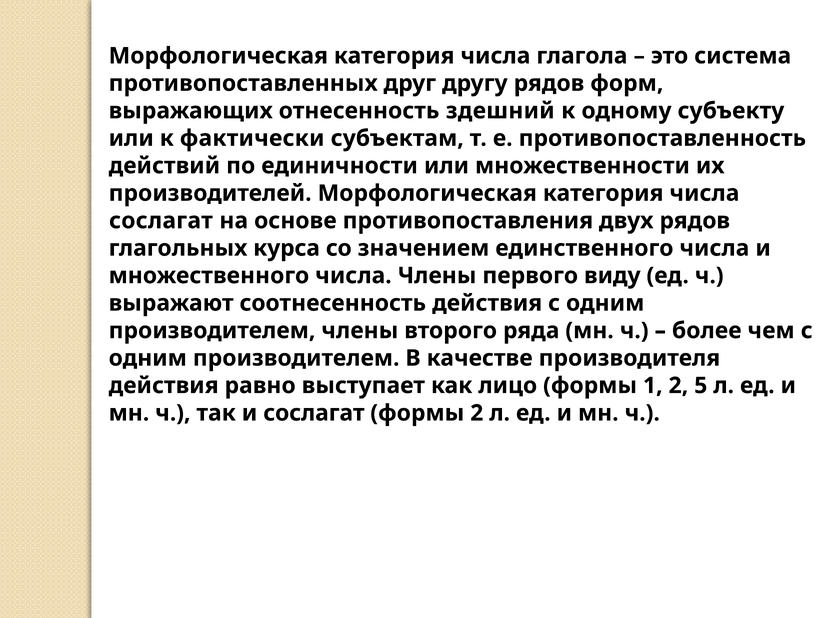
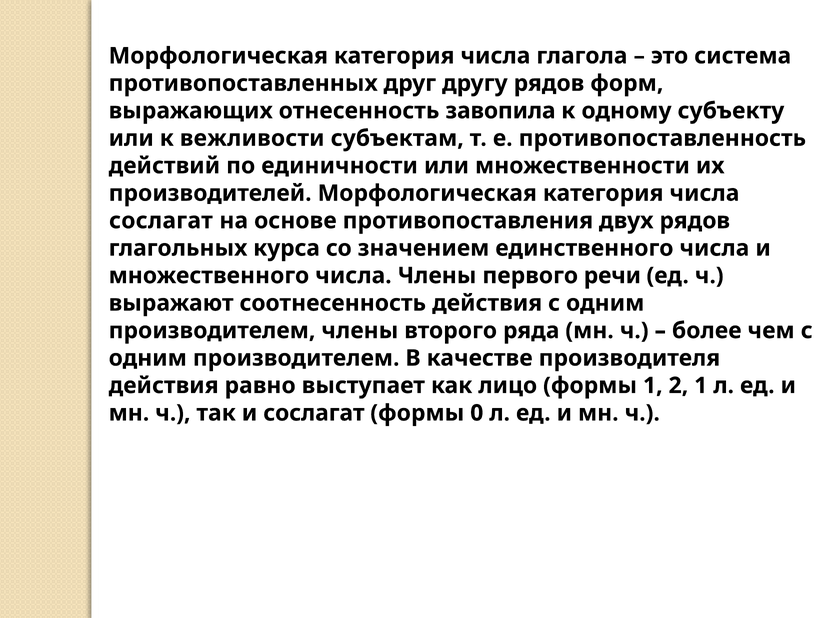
здешний: здешний -> завопила
фактически: фактически -> вежливости
виду: виду -> речи
2 5: 5 -> 1
формы 2: 2 -> 0
